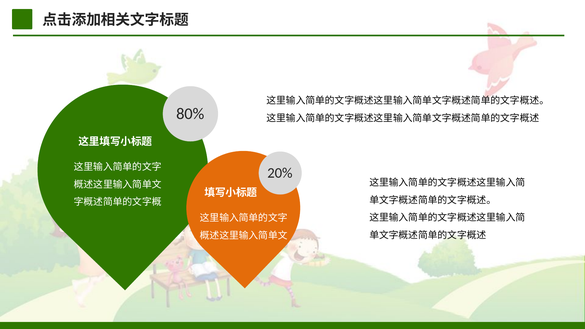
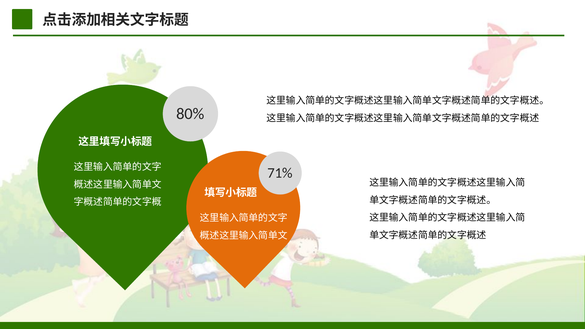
20%: 20% -> 71%
